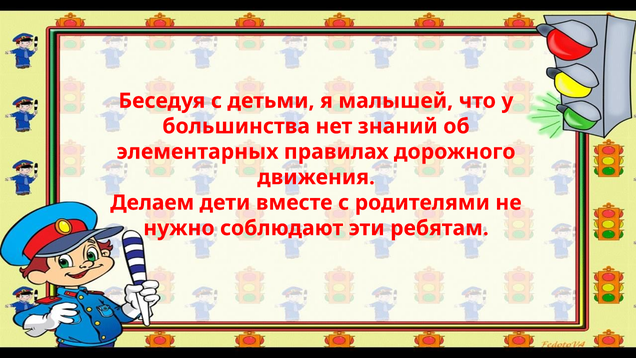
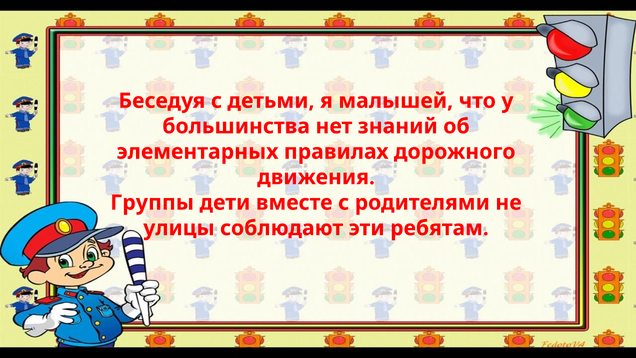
Делаем: Делаем -> Группы
нужно: нужно -> улицы
